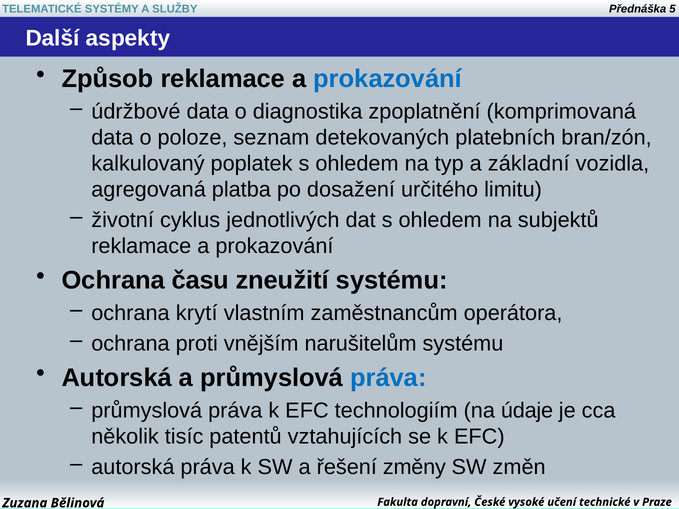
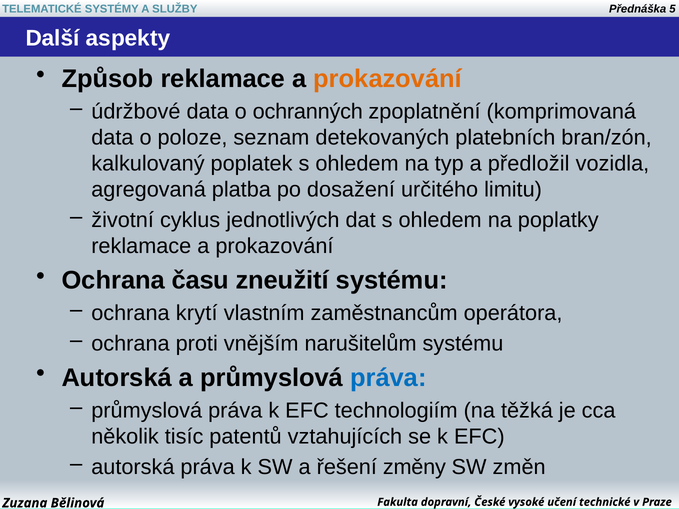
prokazování at (388, 79) colour: blue -> orange
diagnostika: diagnostika -> ochranných
základní: základní -> předložil
subjektů: subjektů -> poplatky
údaje: údaje -> těžká
